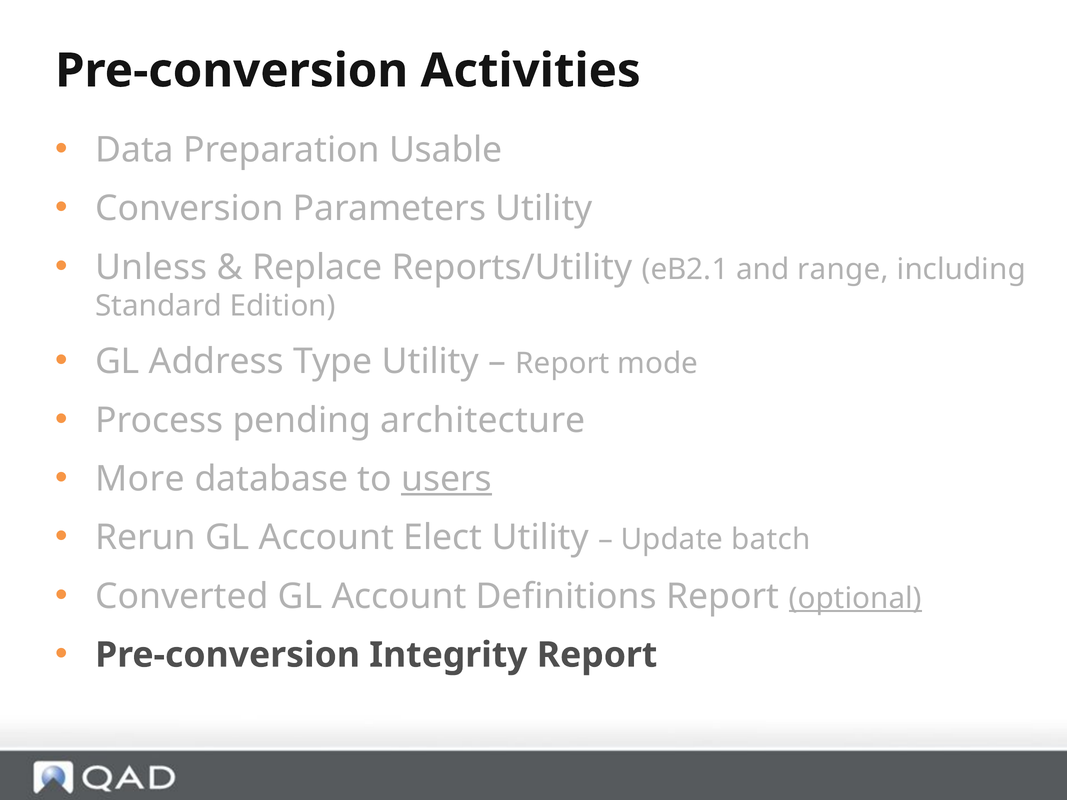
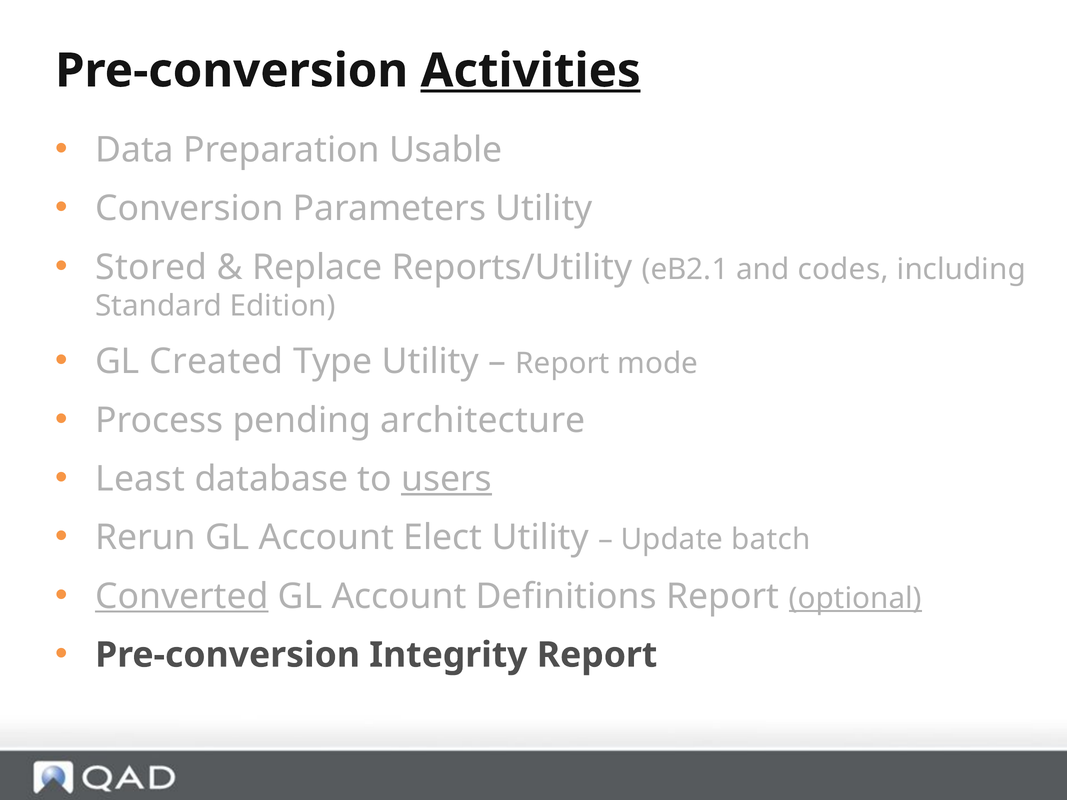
Activities underline: none -> present
Unless: Unless -> Stored
range: range -> codes
Address: Address -> Created
More: More -> Least
Converted underline: none -> present
